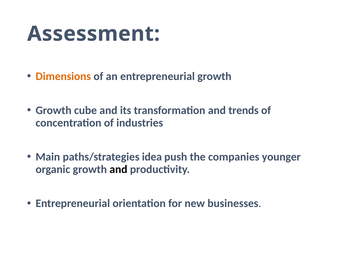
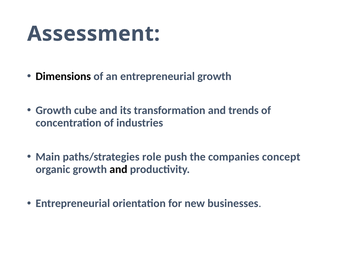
Dimensions colour: orange -> black
idea: idea -> role
younger: younger -> concept
